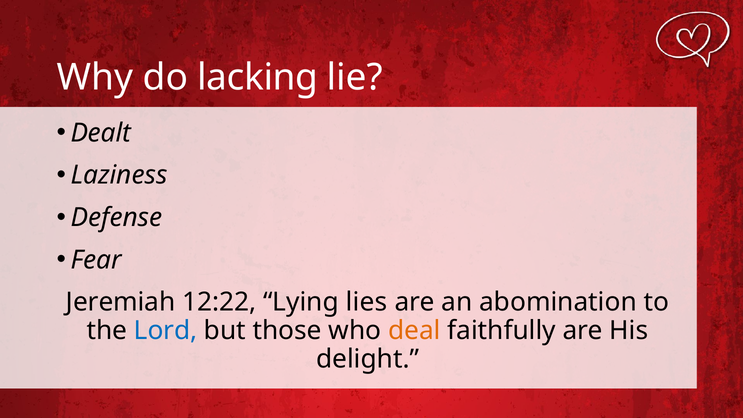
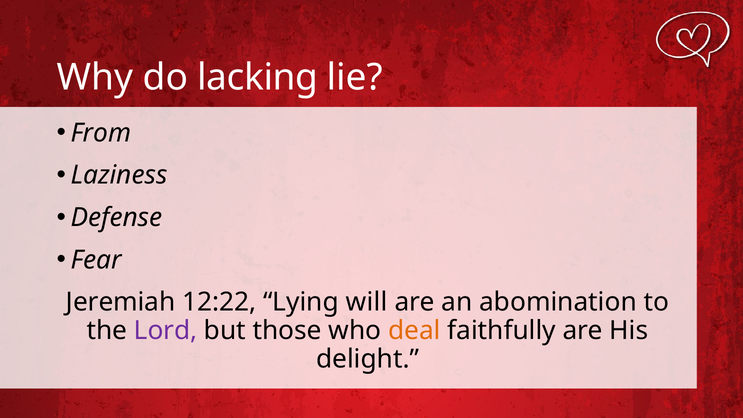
Dealt: Dealt -> From
lies: lies -> will
Lord colour: blue -> purple
